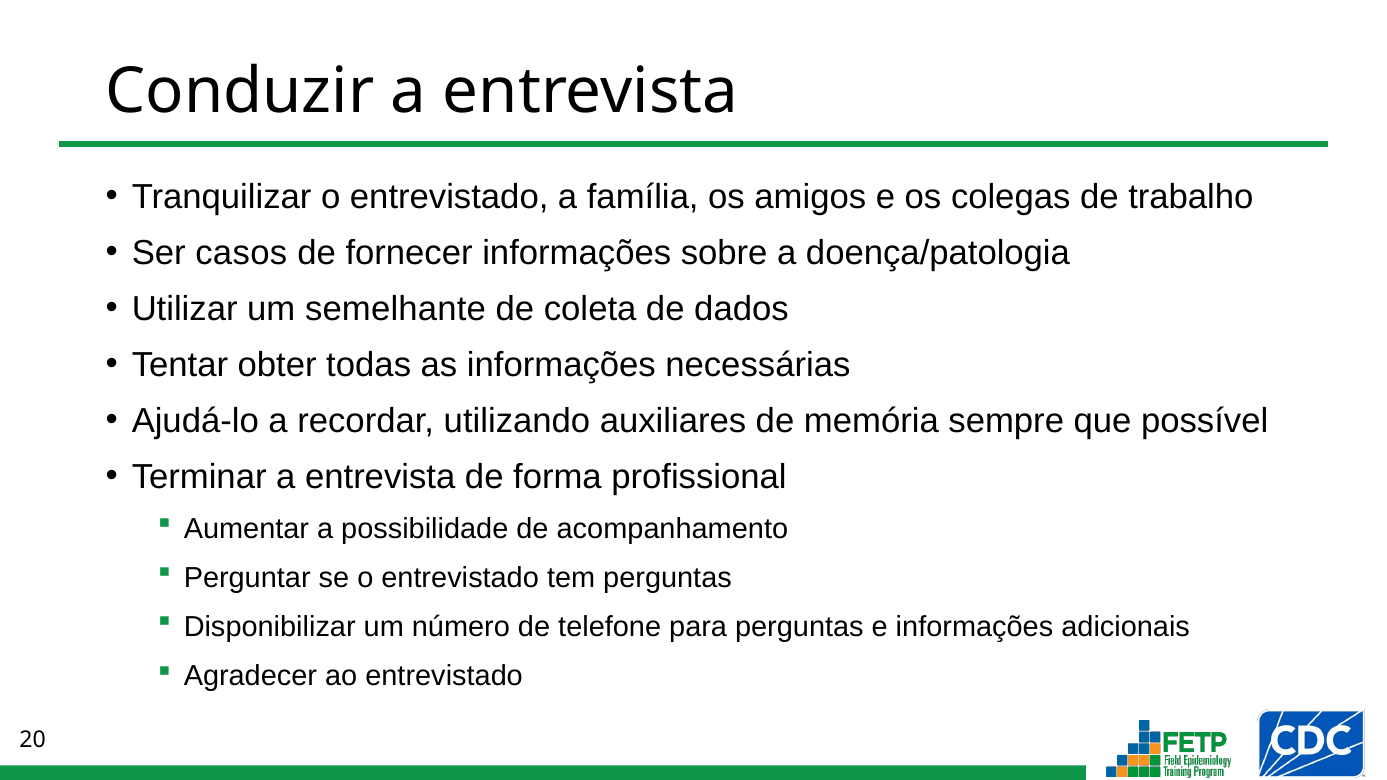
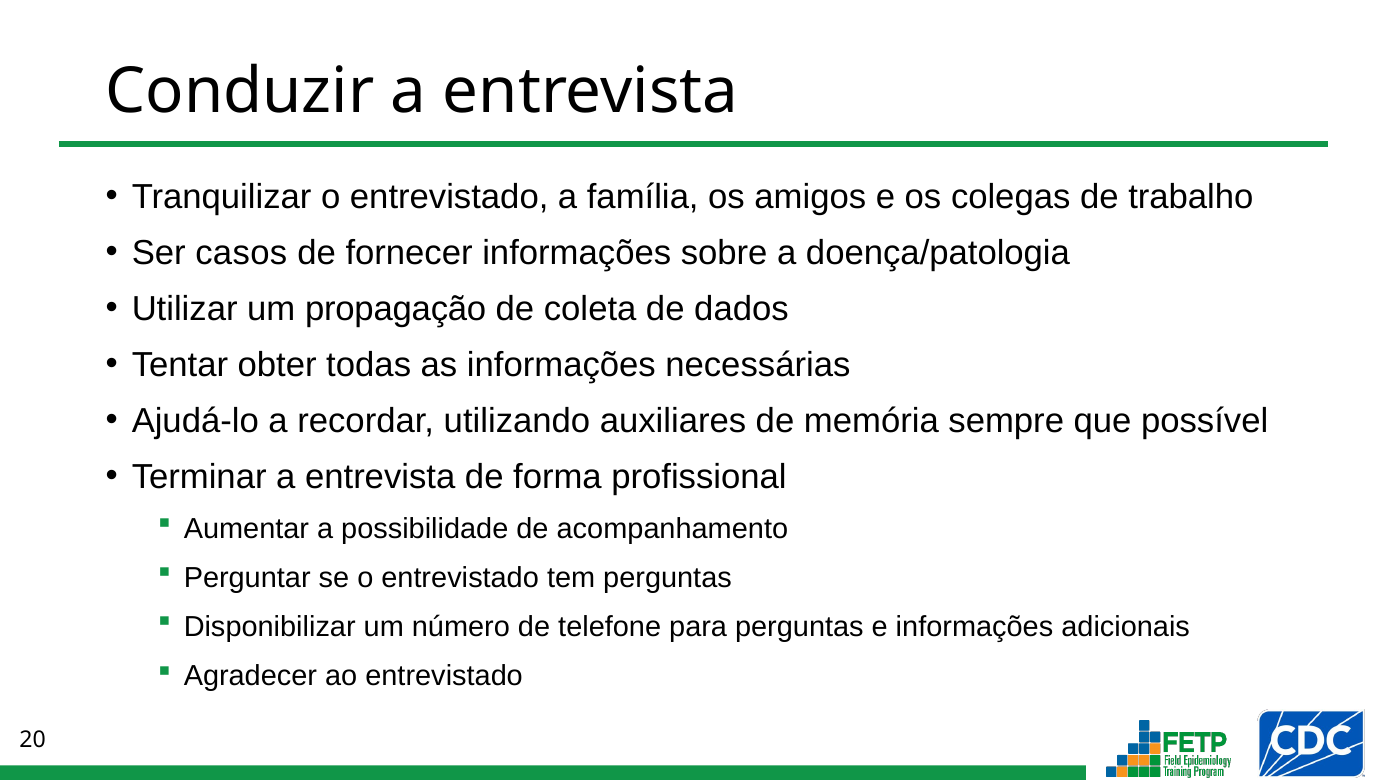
semelhante: semelhante -> propagação
